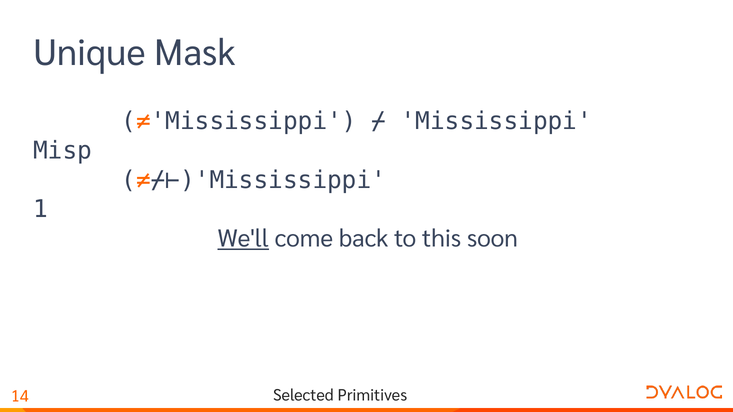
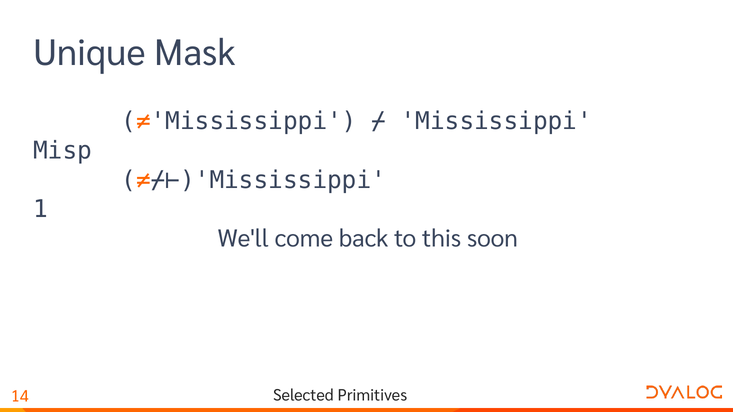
We'll underline: present -> none
